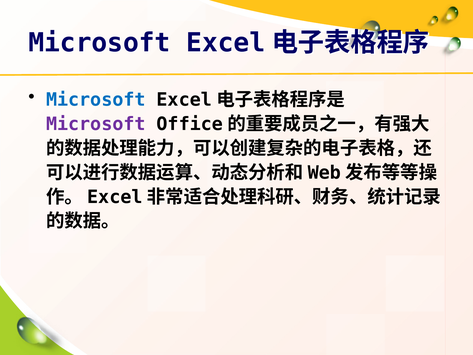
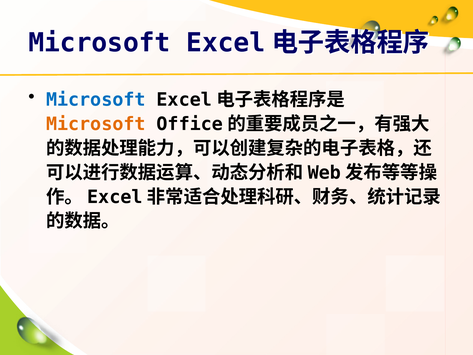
Microsoft at (96, 124) colour: purple -> orange
